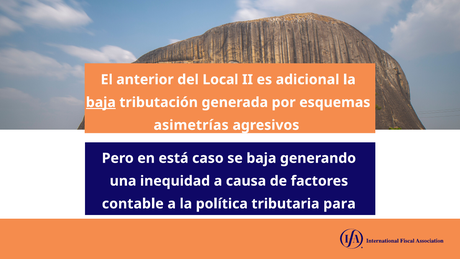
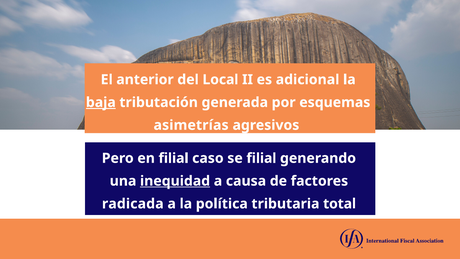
en está: está -> filial
se baja: baja -> filial
inequidad underline: none -> present
contable: contable -> radicada
para: para -> total
